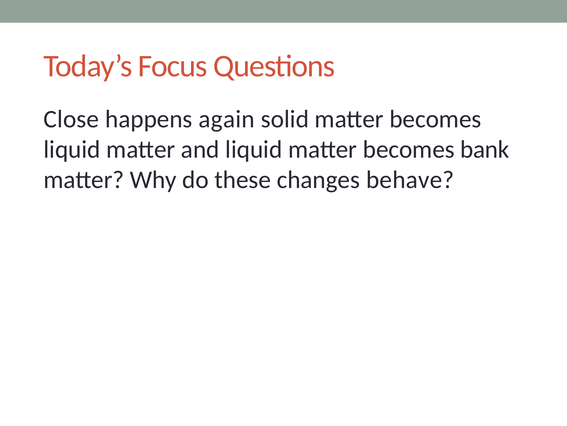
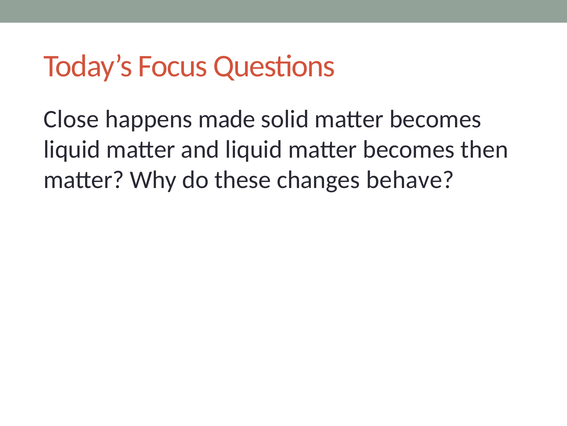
again: again -> made
bank: bank -> then
